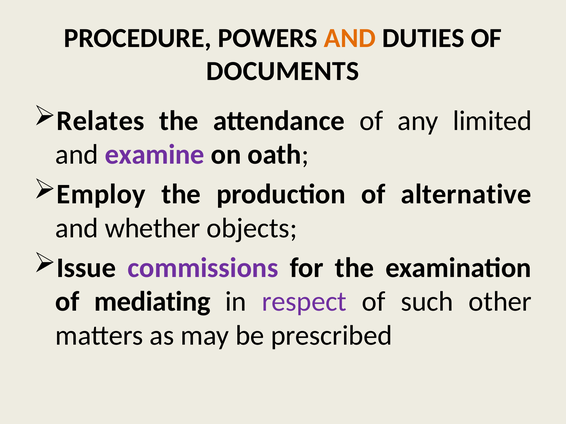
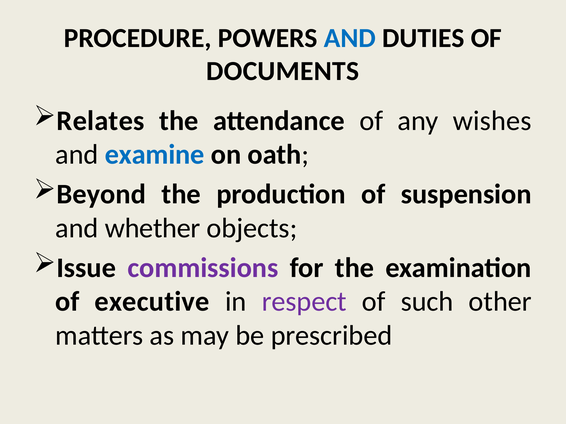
AND at (350, 38) colour: orange -> blue
limited: limited -> wishes
examine colour: purple -> blue
Employ: Employ -> Beyond
alternative: alternative -> suspension
mediating: mediating -> executive
